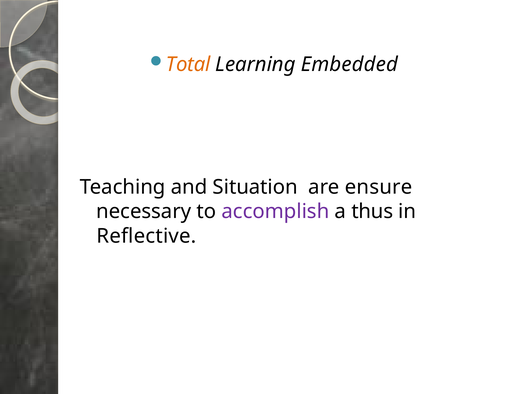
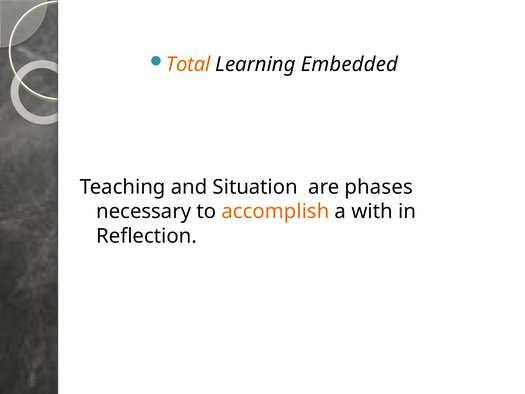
ensure: ensure -> phases
accomplish colour: purple -> orange
thus: thus -> with
Reflective: Reflective -> Reflection
